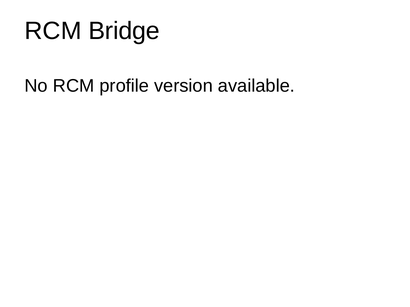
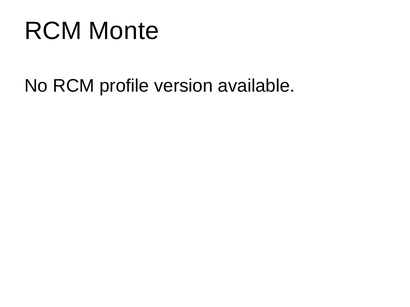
Bridge: Bridge -> Monte
